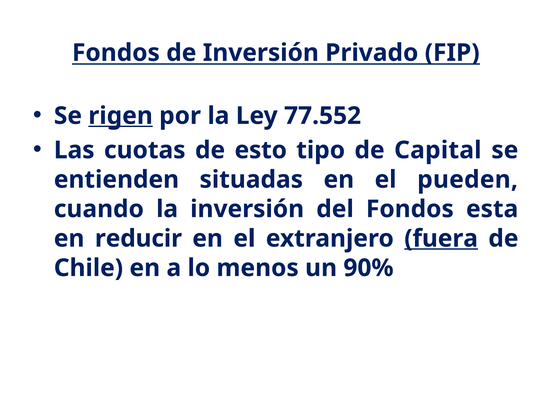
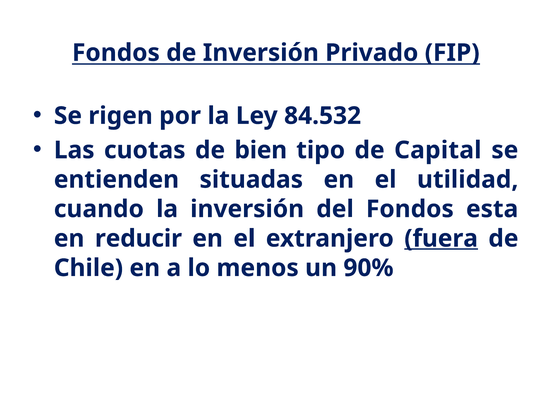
rigen underline: present -> none
77.552: 77.552 -> 84.532
esto: esto -> bien
pueden: pueden -> utilidad
